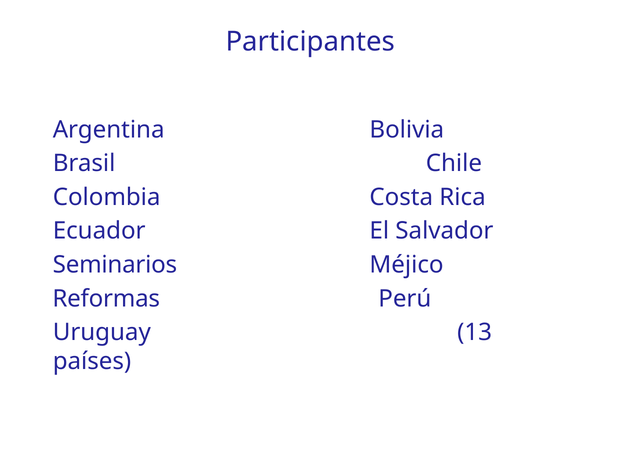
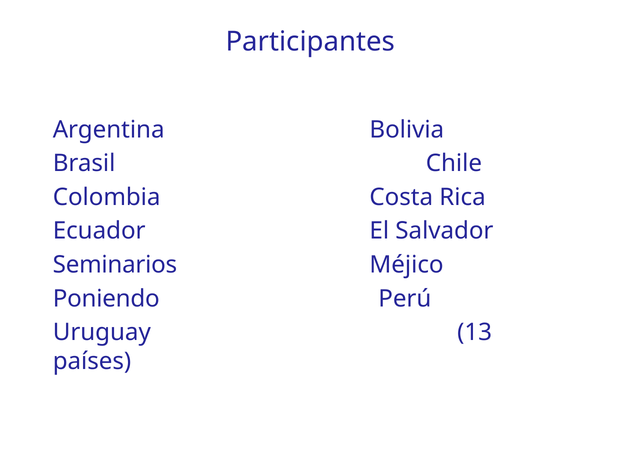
Reformas: Reformas -> Poniendo
